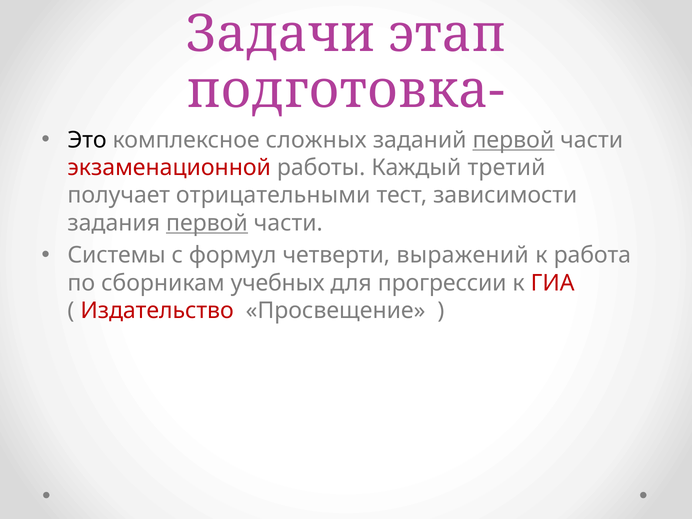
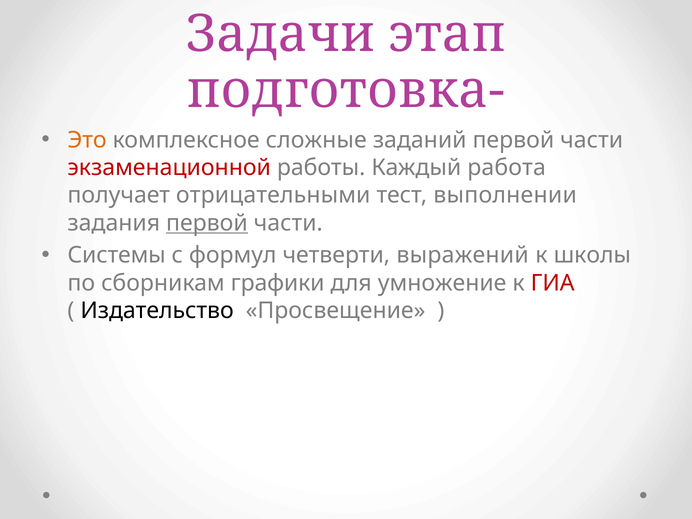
Это colour: black -> orange
сложных: сложных -> сложные
первой at (513, 140) underline: present -> none
третий: третий -> работа
зависимости: зависимости -> выполнении
работа: работа -> школы
учебных: учебных -> графики
прогрессии: прогрессии -> умножение
Издательство colour: red -> black
